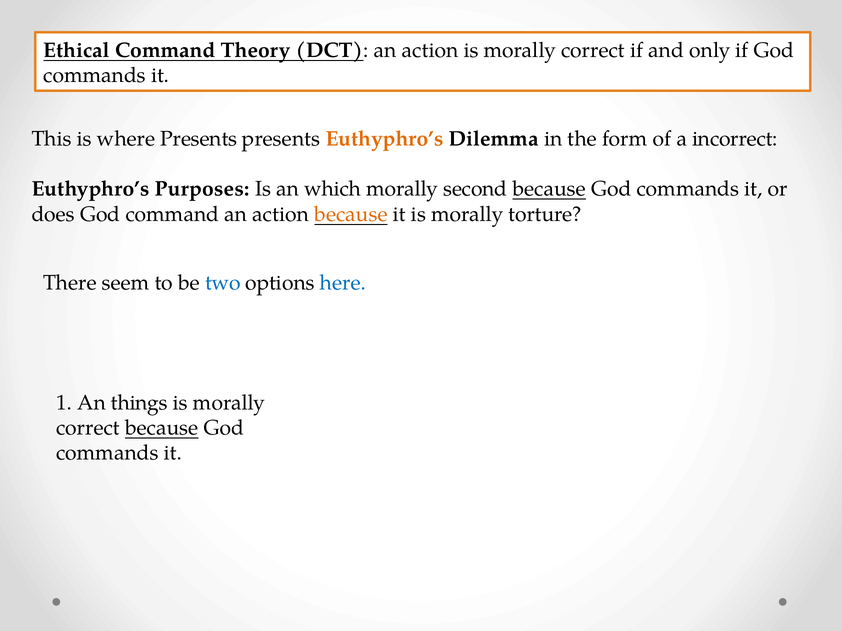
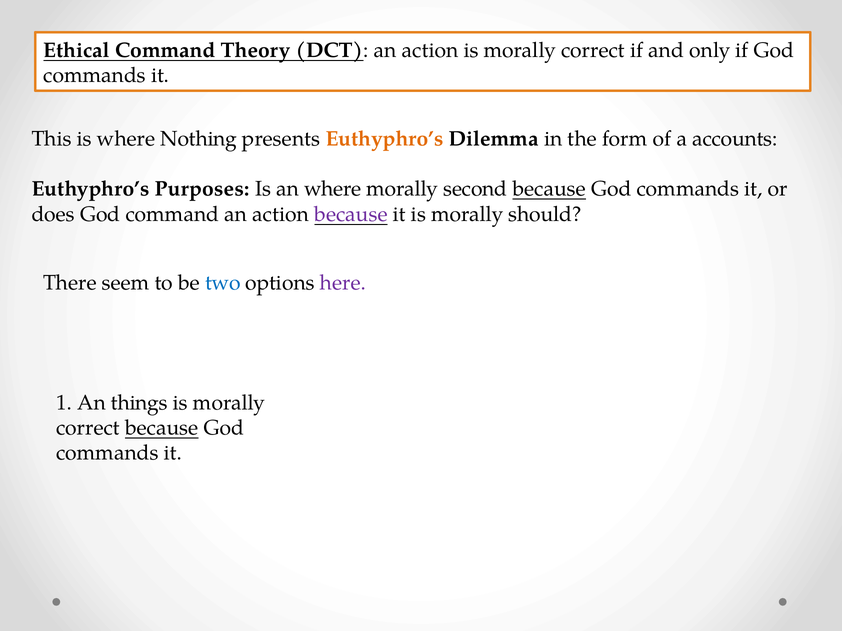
where Presents: Presents -> Nothing
incorrect: incorrect -> accounts
an which: which -> where
because at (351, 214) colour: orange -> purple
torture: torture -> should
here colour: blue -> purple
